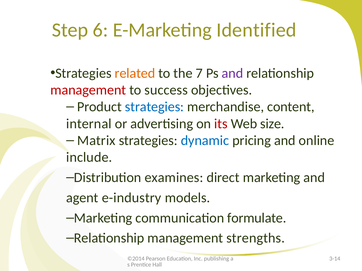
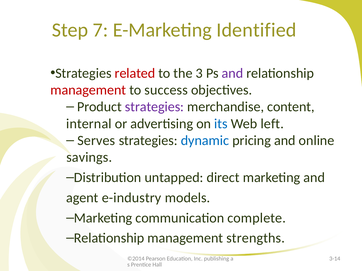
6: 6 -> 7
related colour: orange -> red
7: 7 -> 3
strategies at (154, 107) colour: blue -> purple
its colour: red -> blue
size: size -> left
Matrix: Matrix -> Serves
include: include -> savings
examines: examines -> untapped
formulate: formulate -> complete
